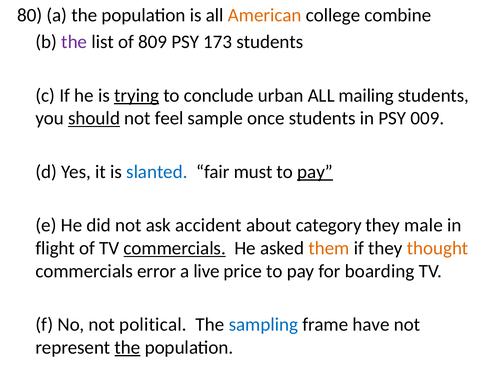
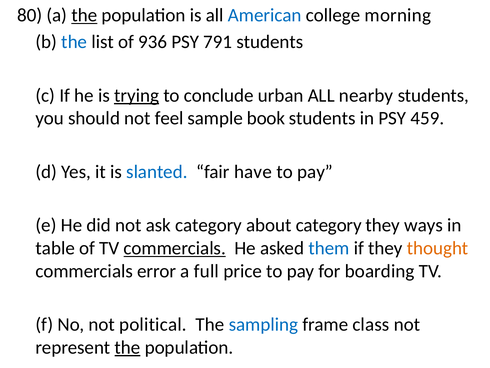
the at (84, 15) underline: none -> present
American colour: orange -> blue
combine: combine -> morning
the at (74, 42) colour: purple -> blue
809: 809 -> 936
173: 173 -> 791
mailing: mailing -> nearby
should underline: present -> none
once: once -> book
009: 009 -> 459
must: must -> have
pay at (315, 172) underline: present -> none
ask accident: accident -> category
male: male -> ways
flight: flight -> table
them colour: orange -> blue
live: live -> full
have: have -> class
